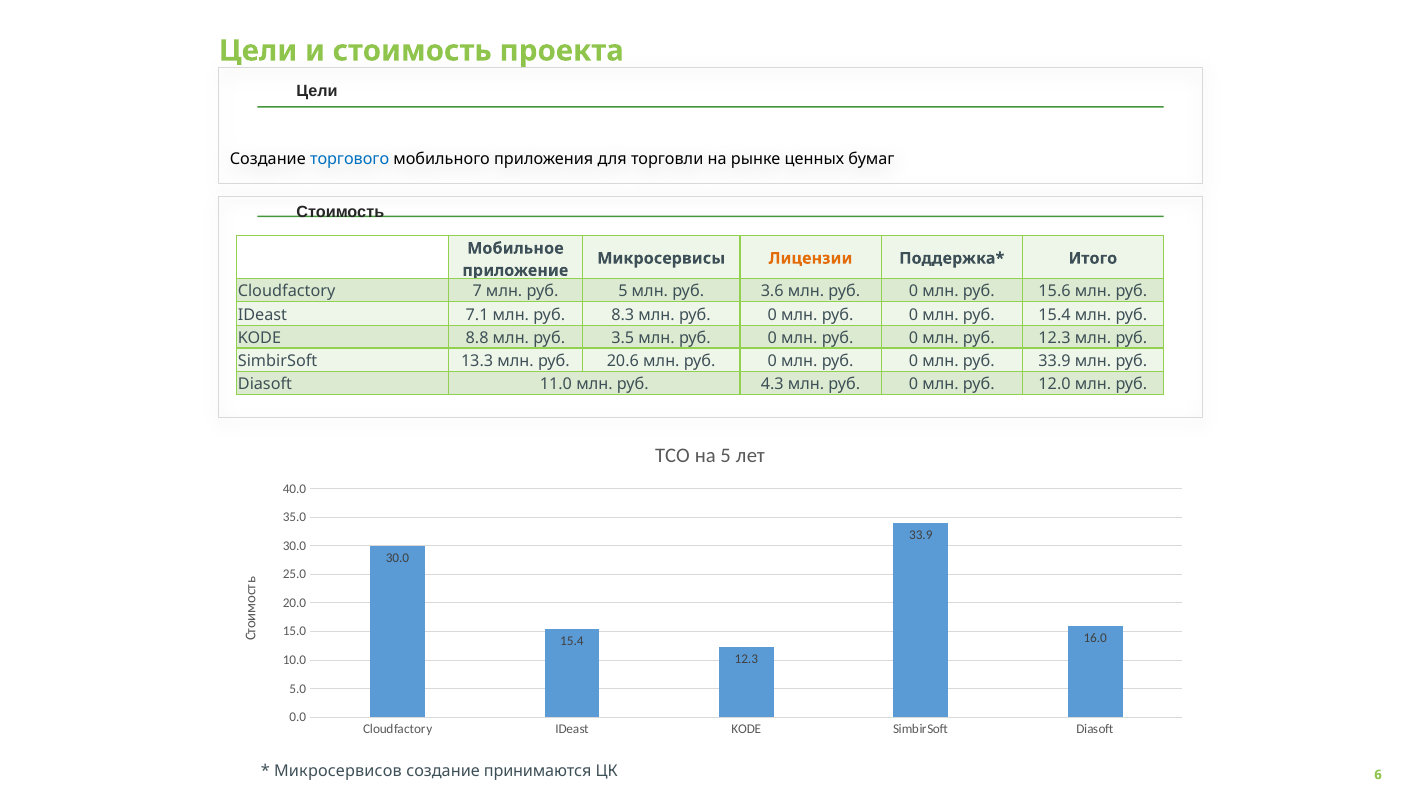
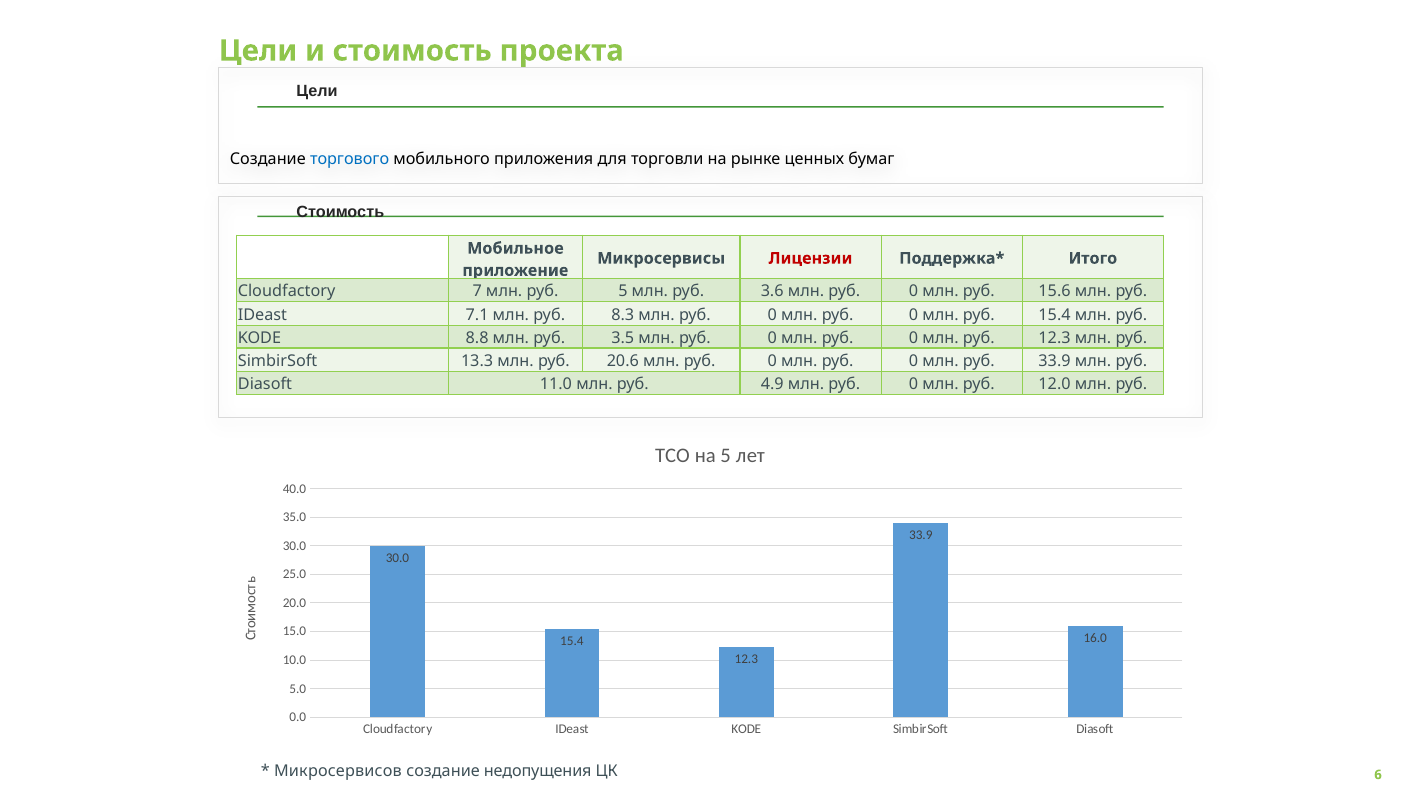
Лицензии colour: orange -> red
4.3: 4.3 -> 4.9
принимаются: принимаются -> недопущения
